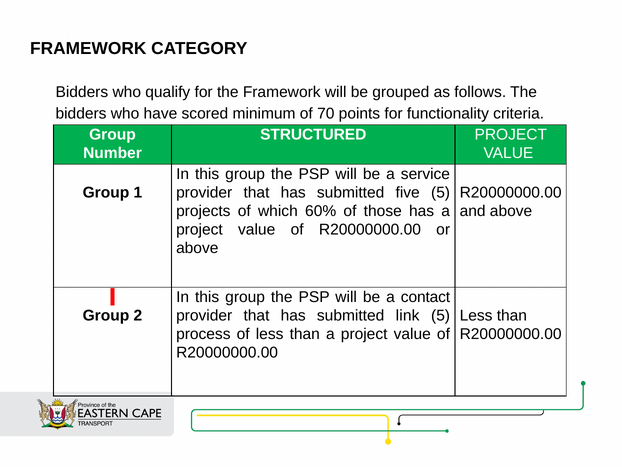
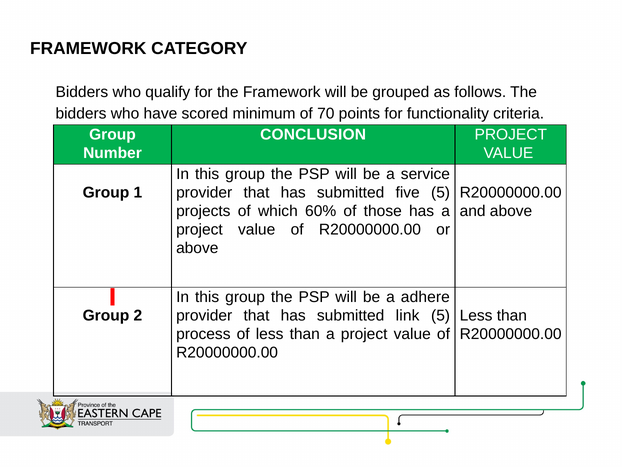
STRUCTURED: STRUCTURED -> CONCLUSION
contact: contact -> adhere
